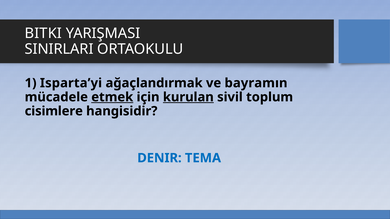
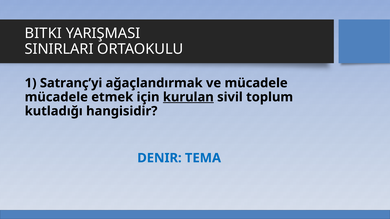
Isparta’yi: Isparta’yi -> Satranç’yi
ve bayramın: bayramın -> mücadele
etmek underline: present -> none
cisimlere: cisimlere -> kutladığı
